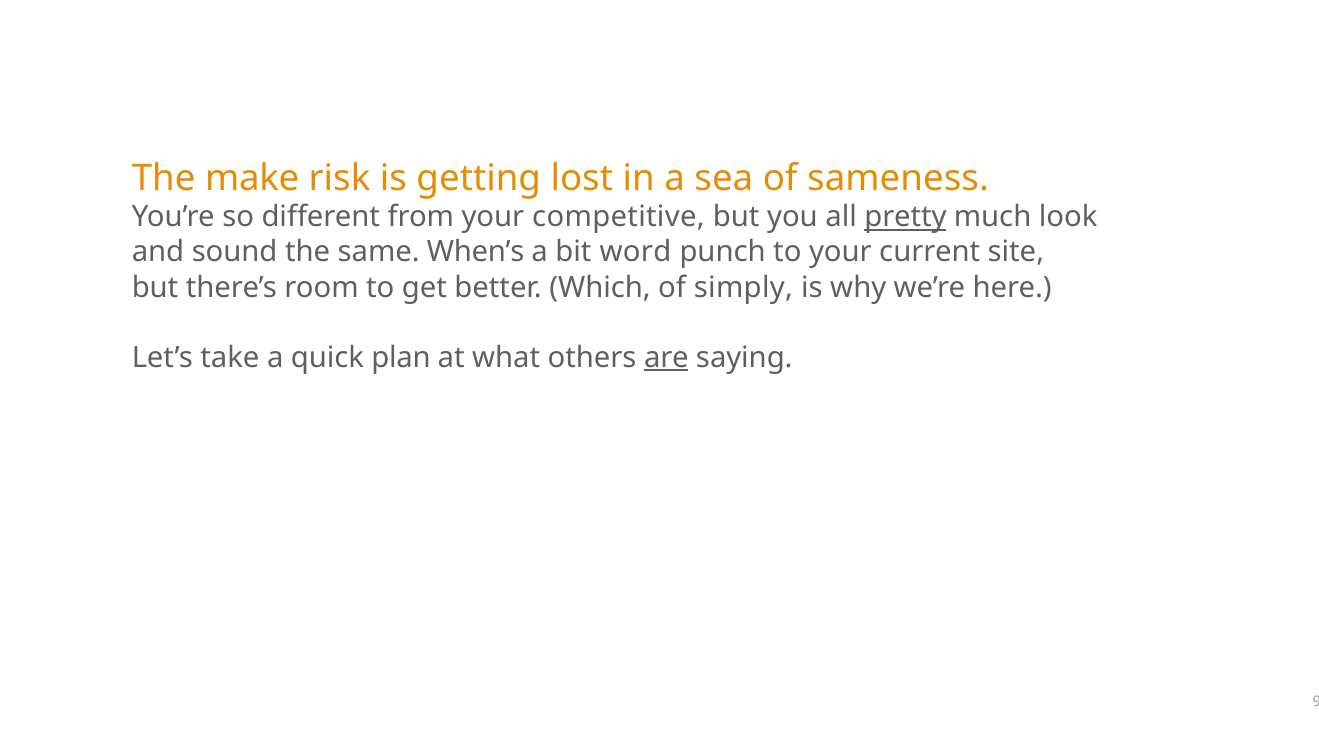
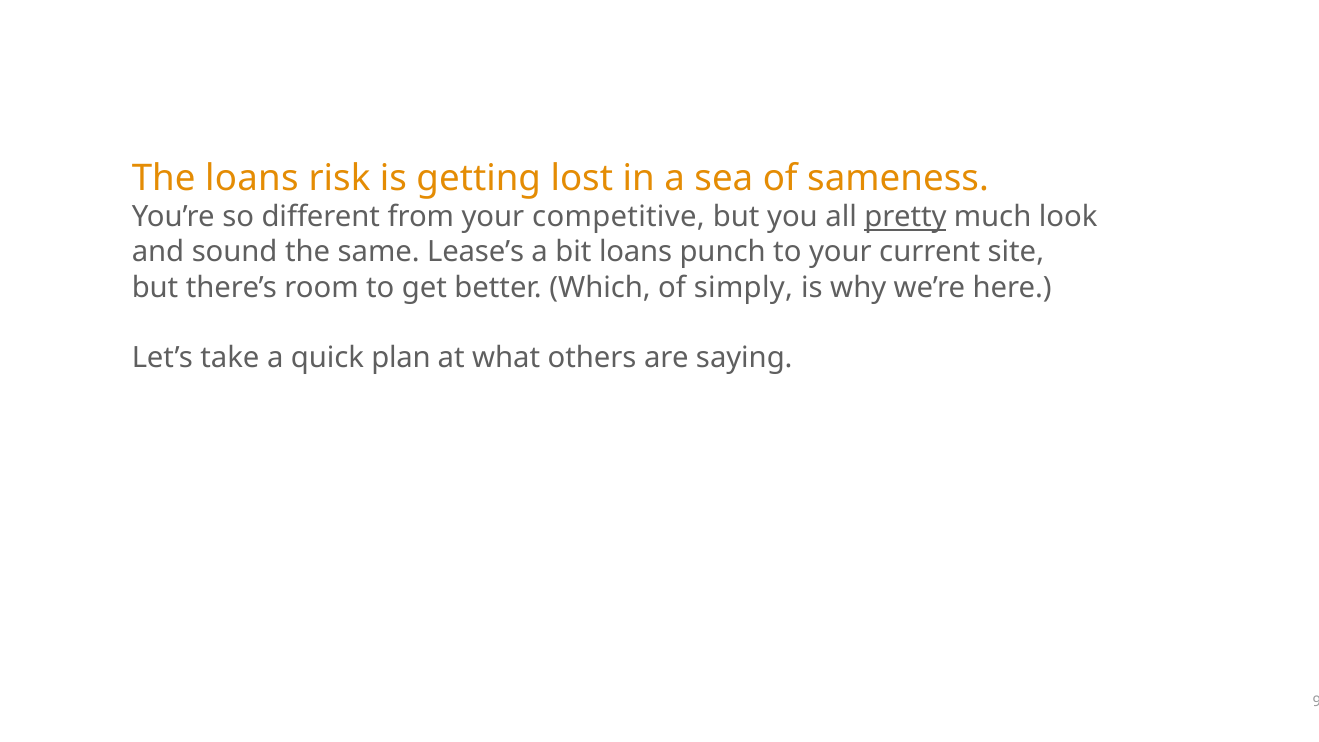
The make: make -> loans
When’s: When’s -> Lease’s
bit word: word -> loans
are underline: present -> none
